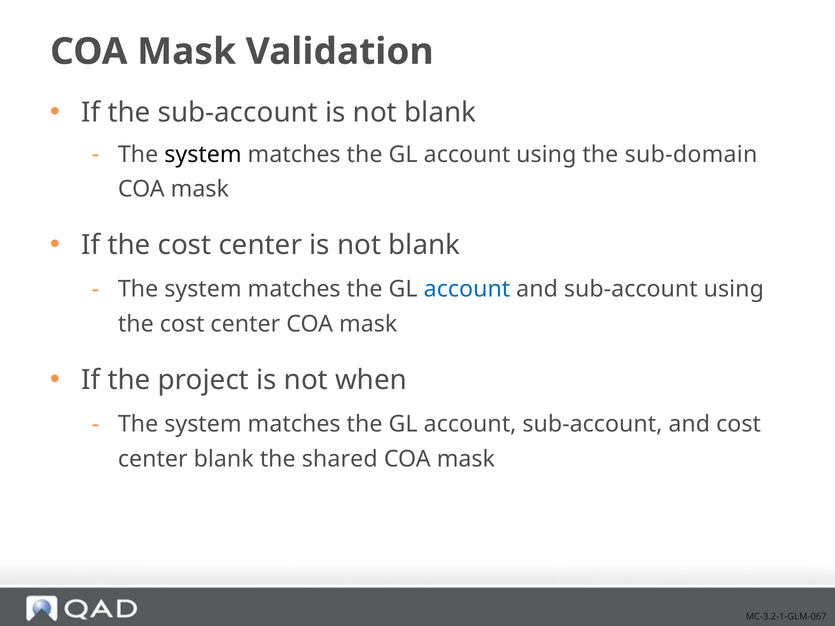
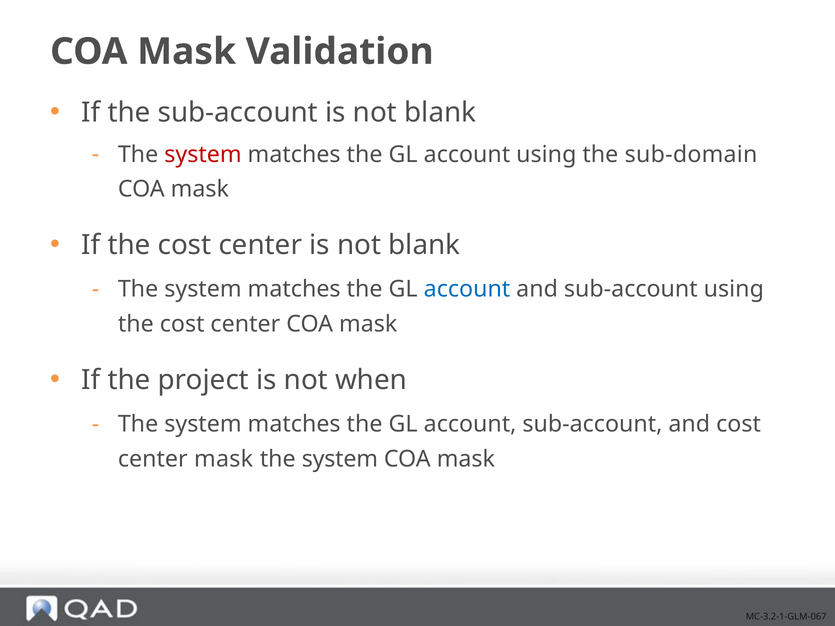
system at (203, 154) colour: black -> red
center blank: blank -> mask
shared at (340, 459): shared -> system
